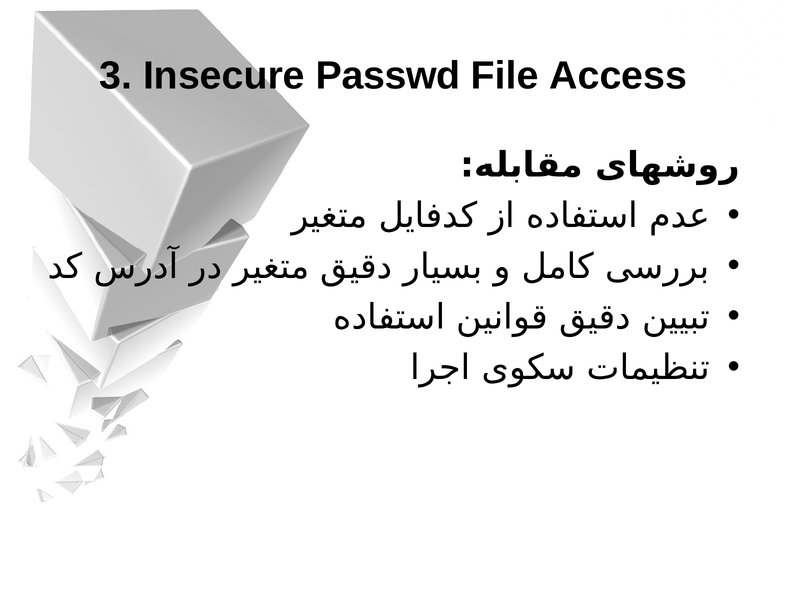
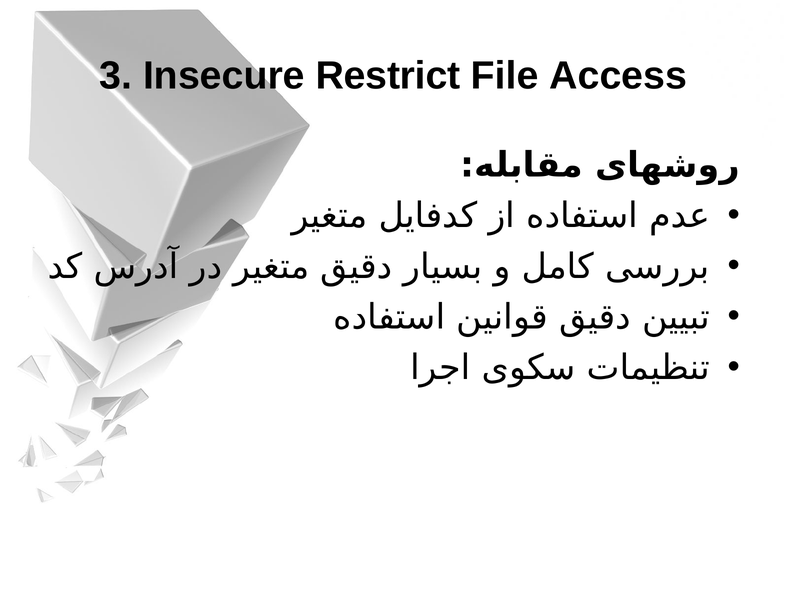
Passwd: Passwd -> Restrict
